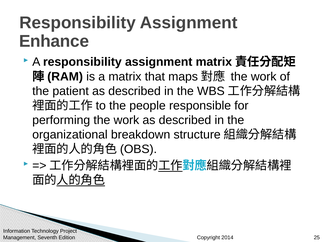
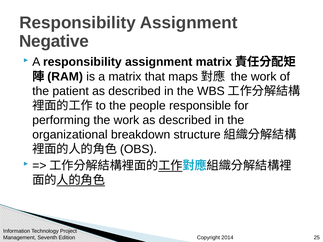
Enhance: Enhance -> Negative
